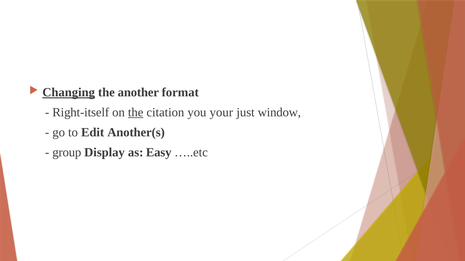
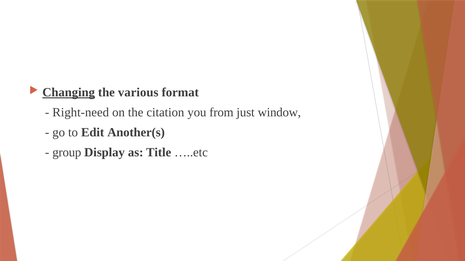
another: another -> various
Right-itself: Right-itself -> Right-need
the at (136, 113) underline: present -> none
your: your -> from
Easy: Easy -> Title
